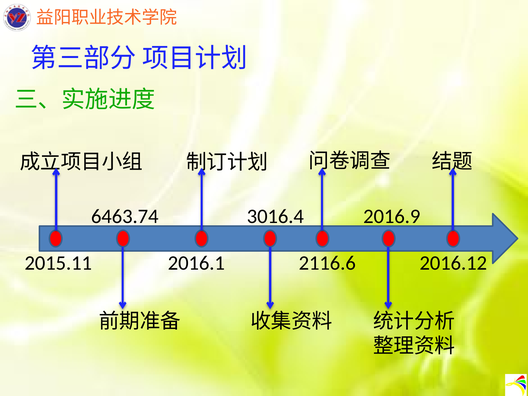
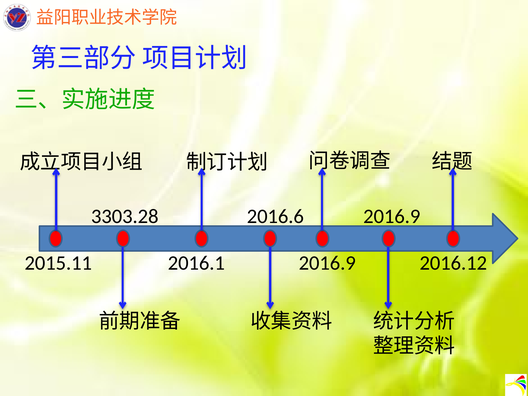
6463.74: 6463.74 -> 3303.28
3016.4: 3016.4 -> 2016.6
2116.6 at (327, 263): 2116.6 -> 2016.9
